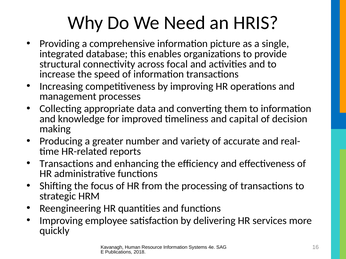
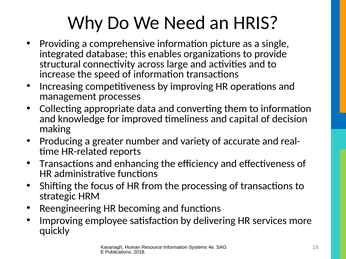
focal: focal -> large
quantities: quantities -> becoming
